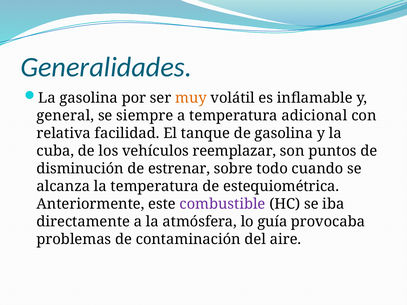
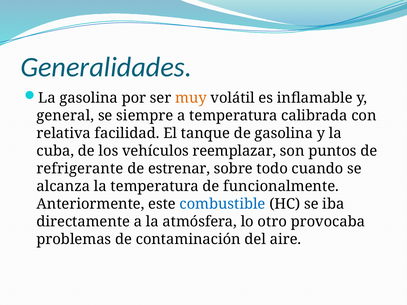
adicional: adicional -> calibrada
disminución: disminución -> refrigerante
estequiométrica: estequiométrica -> funcionalmente
combustible colour: purple -> blue
guía: guía -> otro
